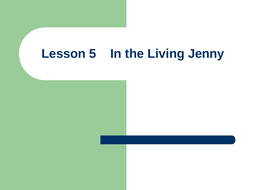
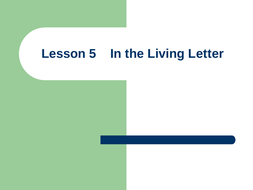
Jenny: Jenny -> Letter
